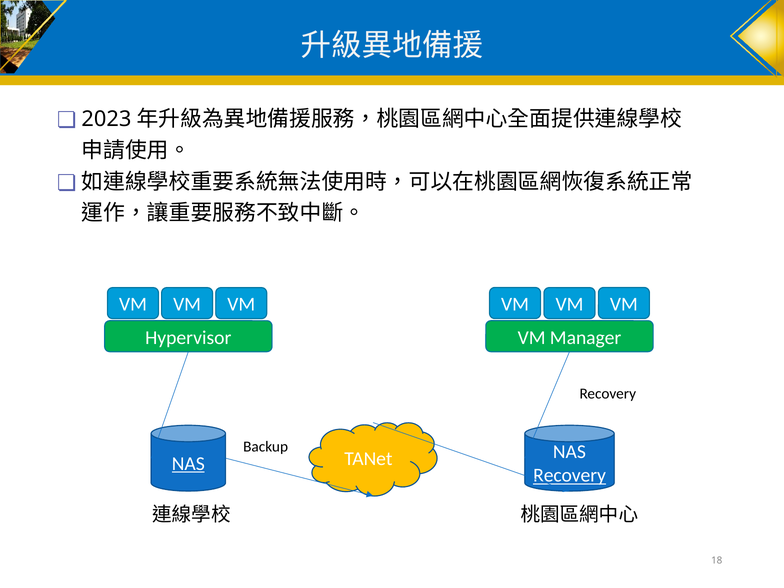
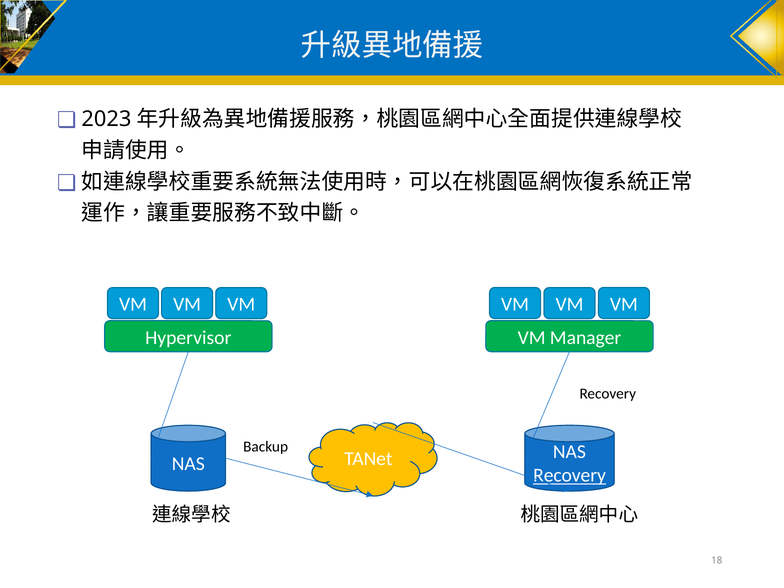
NAS at (188, 464) underline: present -> none
